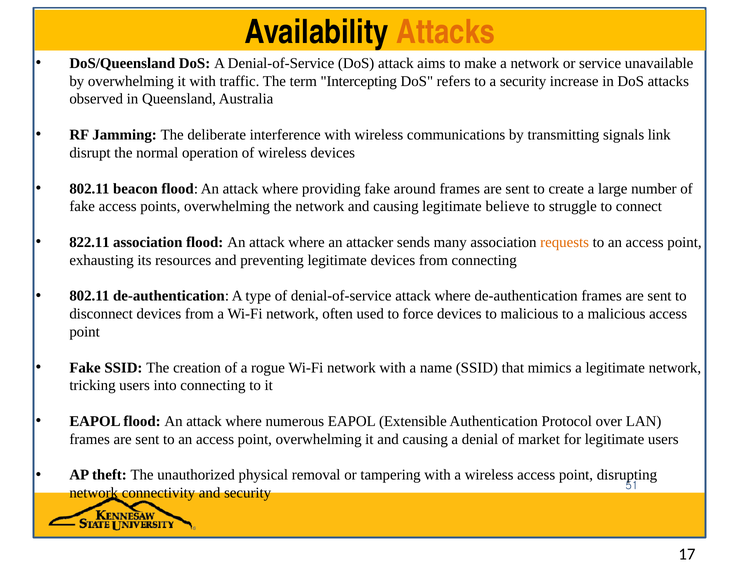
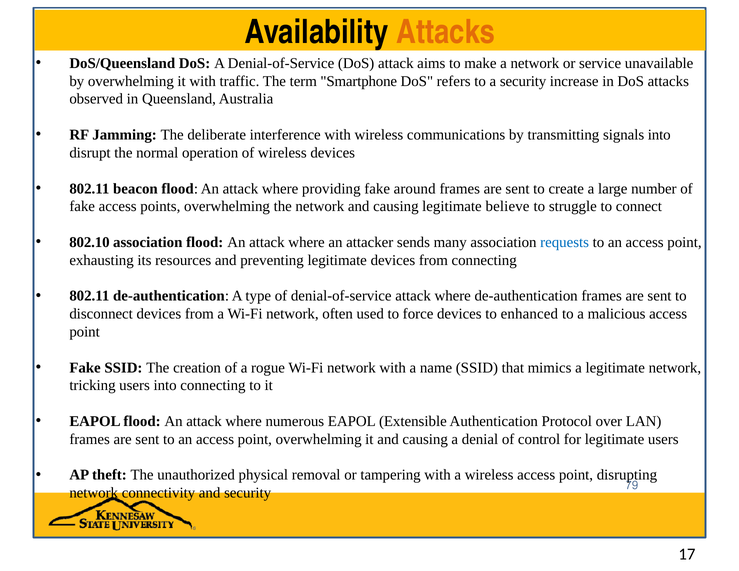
Intercepting: Intercepting -> Smartphone
signals link: link -> into
822.11: 822.11 -> 802.10
requests colour: orange -> blue
to malicious: malicious -> enhanced
market: market -> control
51: 51 -> 79
